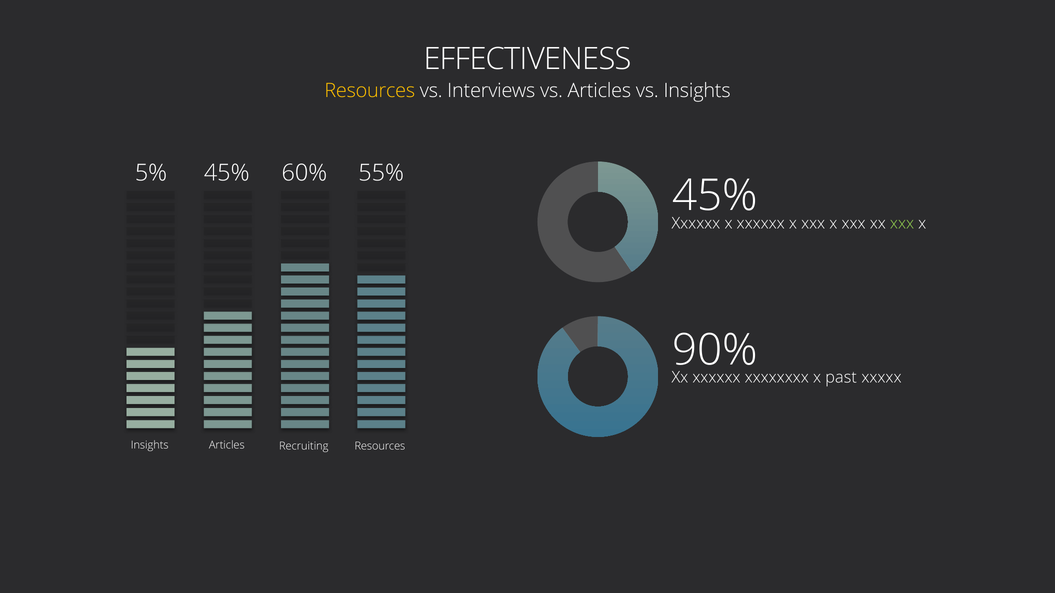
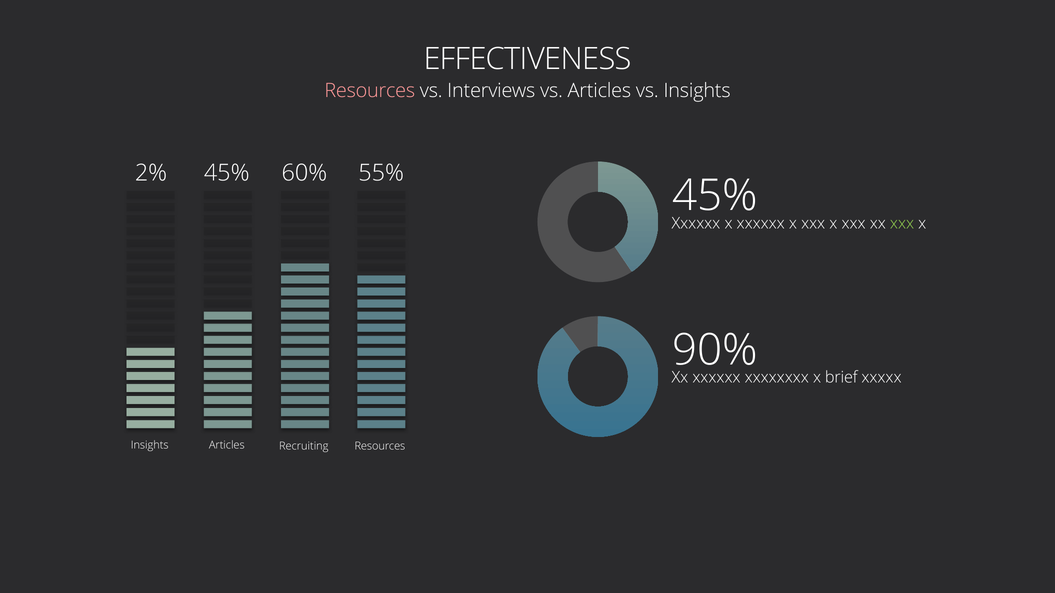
Resources at (370, 91) colour: yellow -> pink
5%: 5% -> 2%
past: past -> brief
